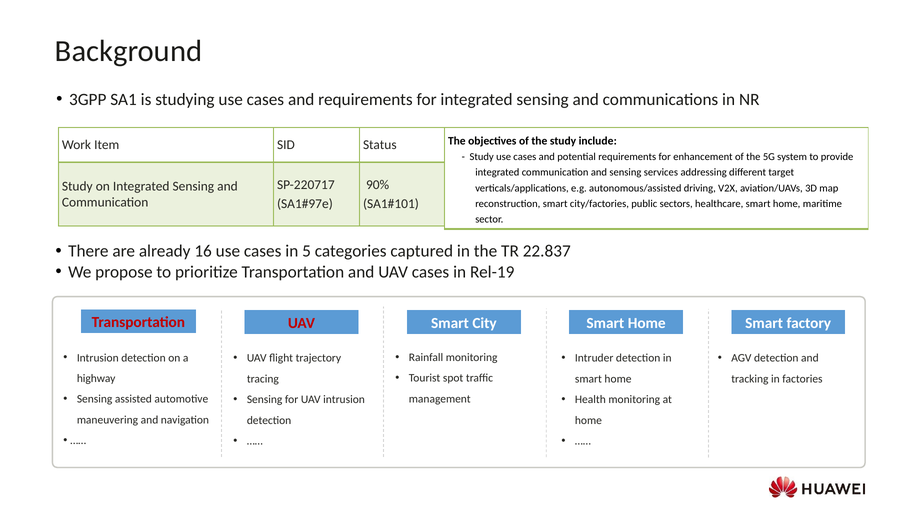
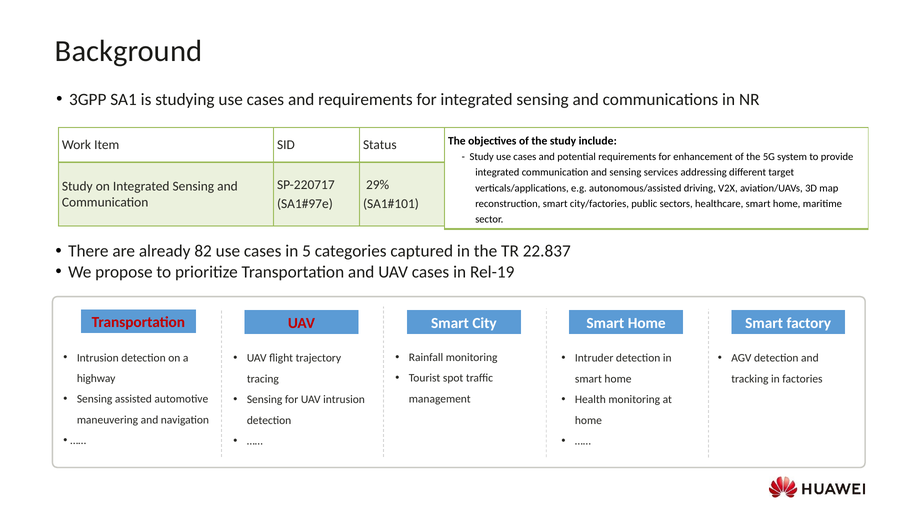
90%: 90% -> 29%
16: 16 -> 82
